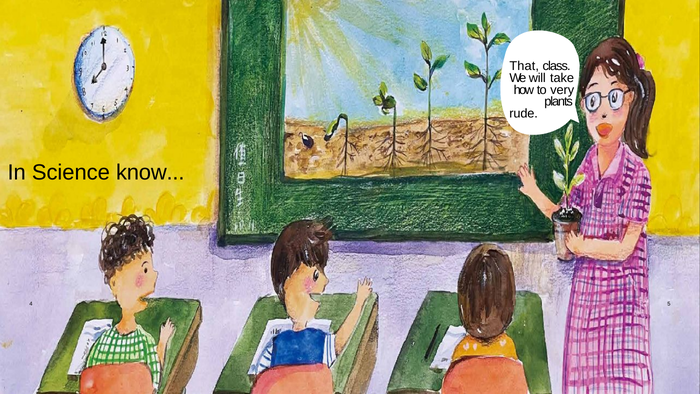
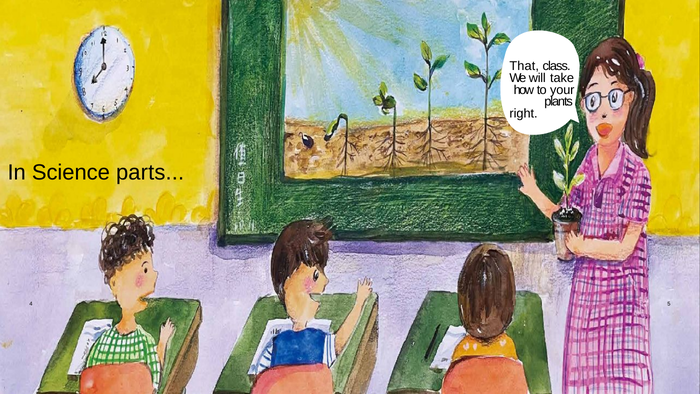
very: very -> your
rude: rude -> right
know: know -> parts
